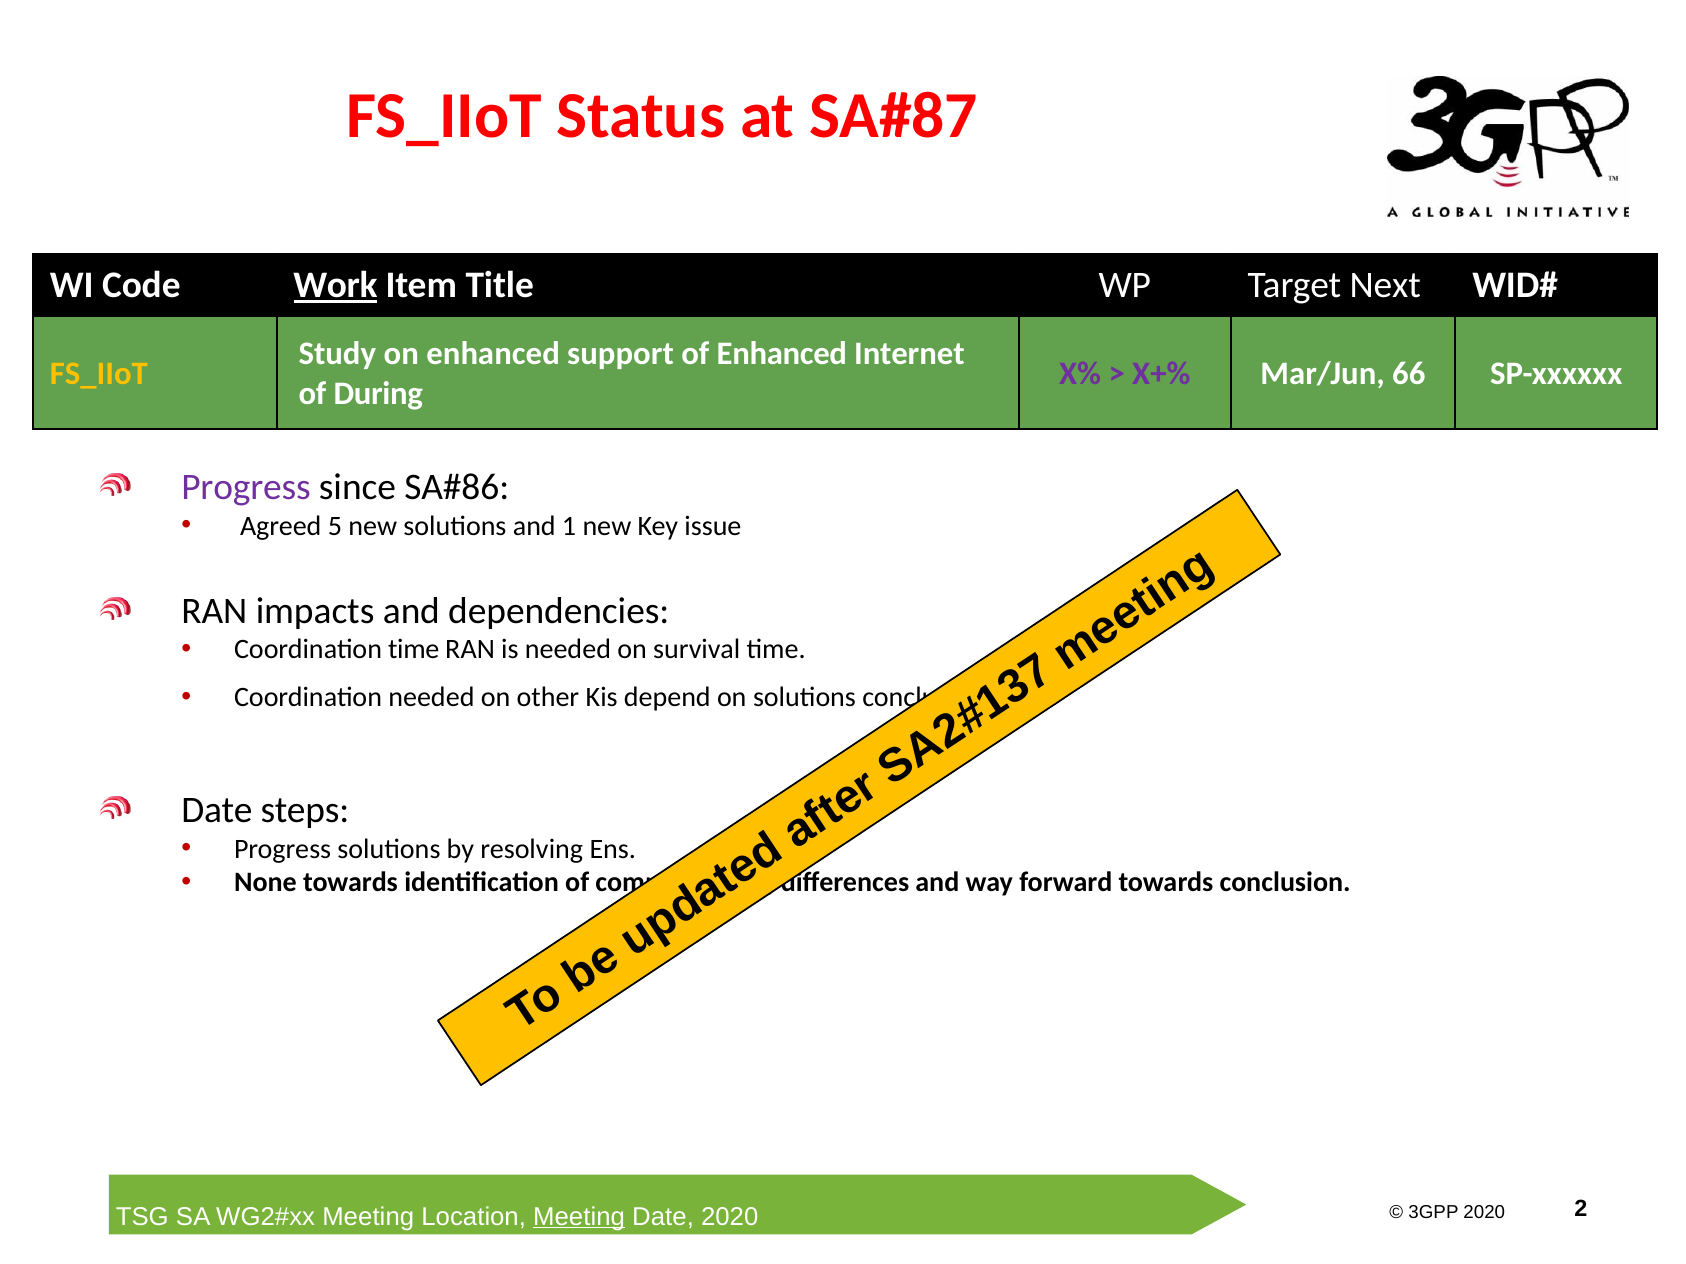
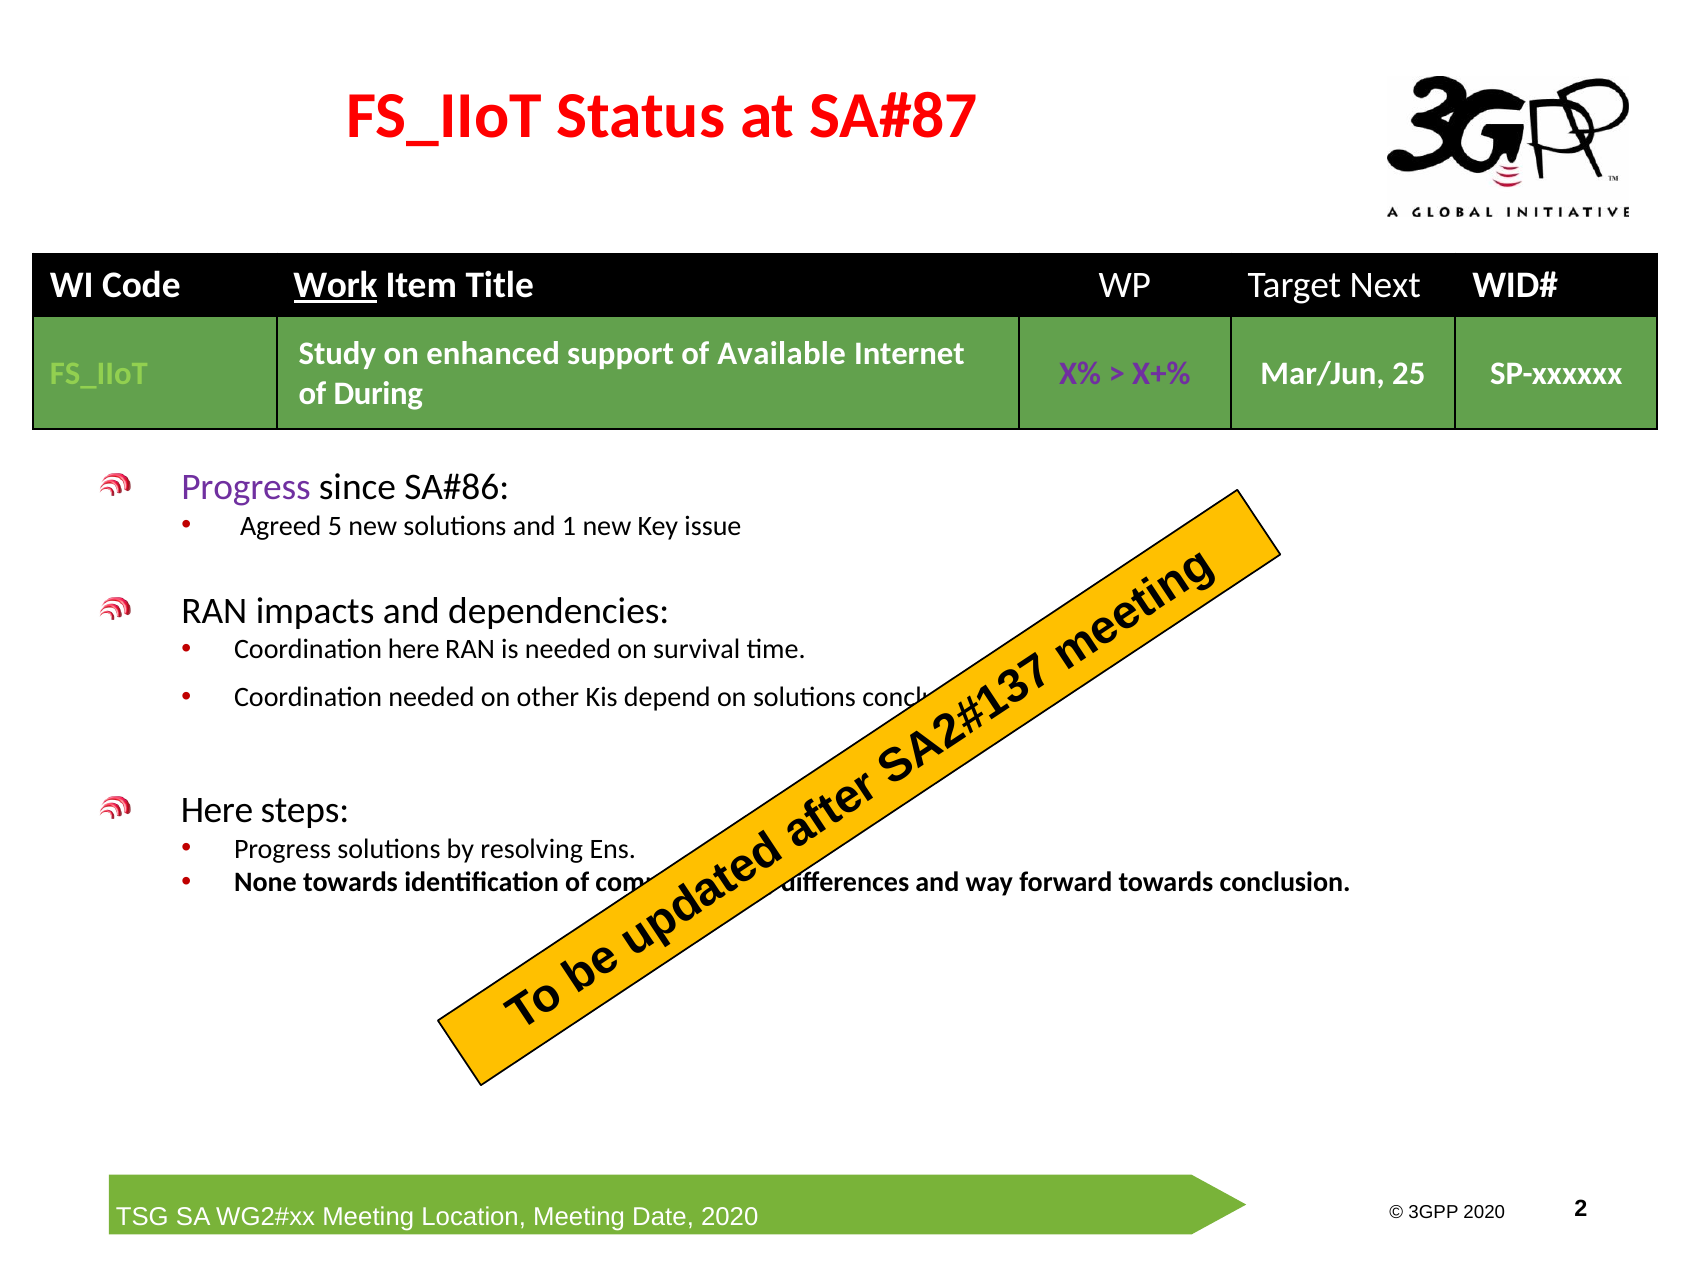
of Enhanced: Enhanced -> Available
FS_IIoT at (99, 373) colour: yellow -> light green
66: 66 -> 25
Coordination time: time -> here
Date at (217, 811): Date -> Here
Meeting at (579, 1217) underline: present -> none
